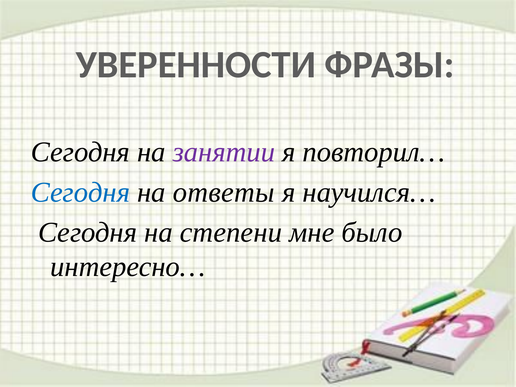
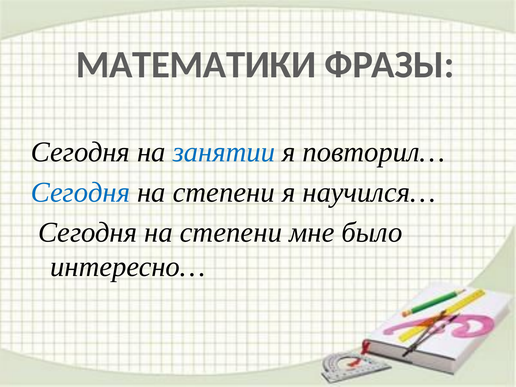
УВЕРЕННОСТИ: УВЕРЕННОСТИ -> МАТЕМАТИКИ
занятии colour: purple -> blue
ответы at (224, 192): ответы -> степени
